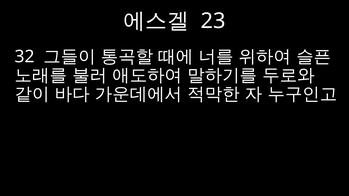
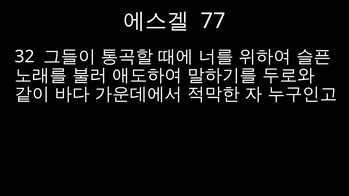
23: 23 -> 77
